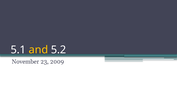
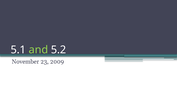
and colour: yellow -> light green
